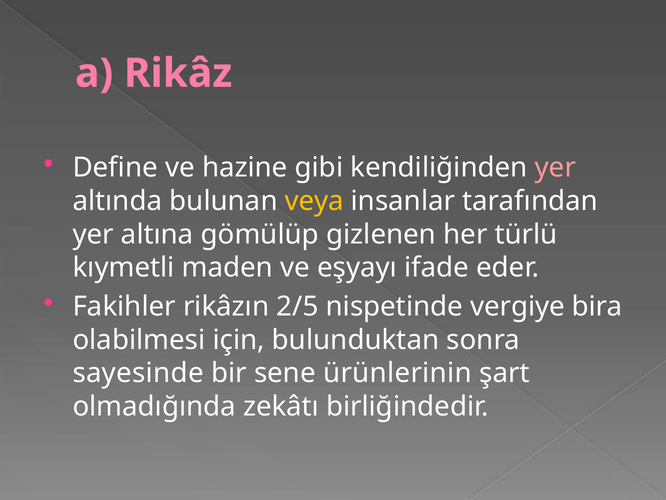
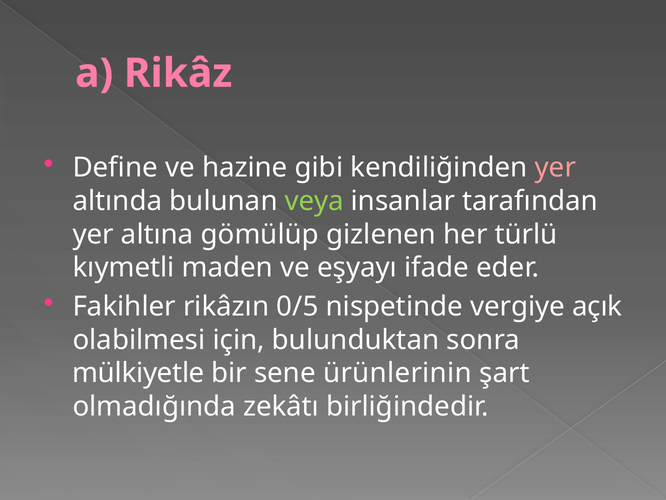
veya colour: yellow -> light green
2/5: 2/5 -> 0/5
bira: bira -> açık
sayesinde: sayesinde -> mülkiyetle
